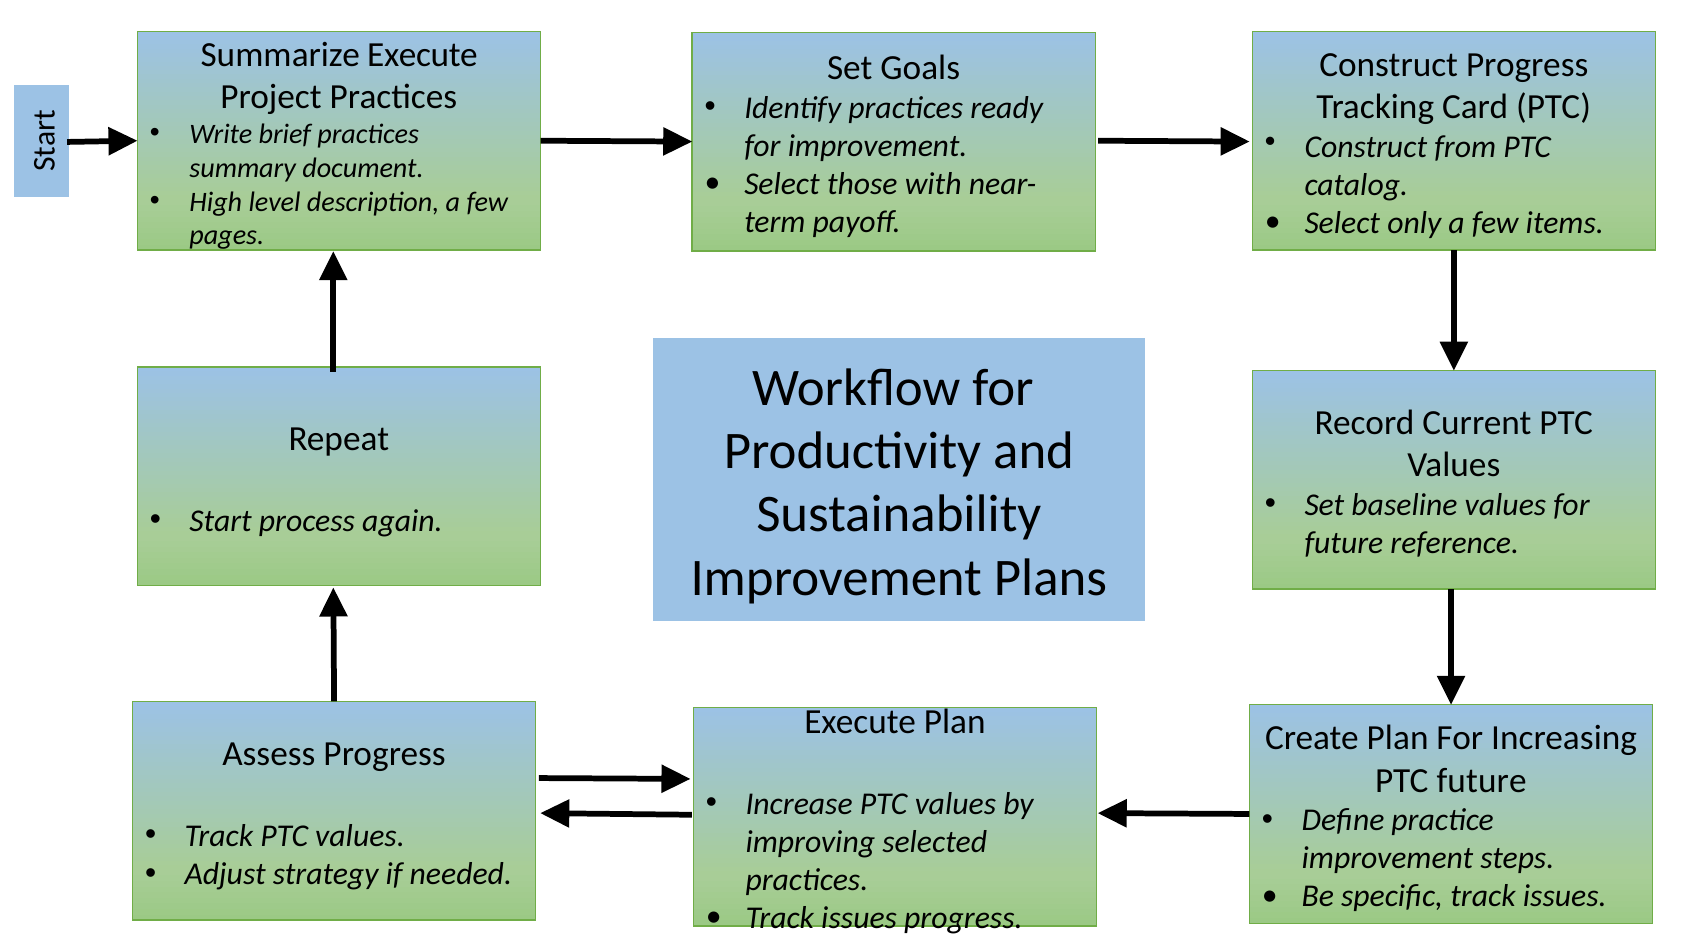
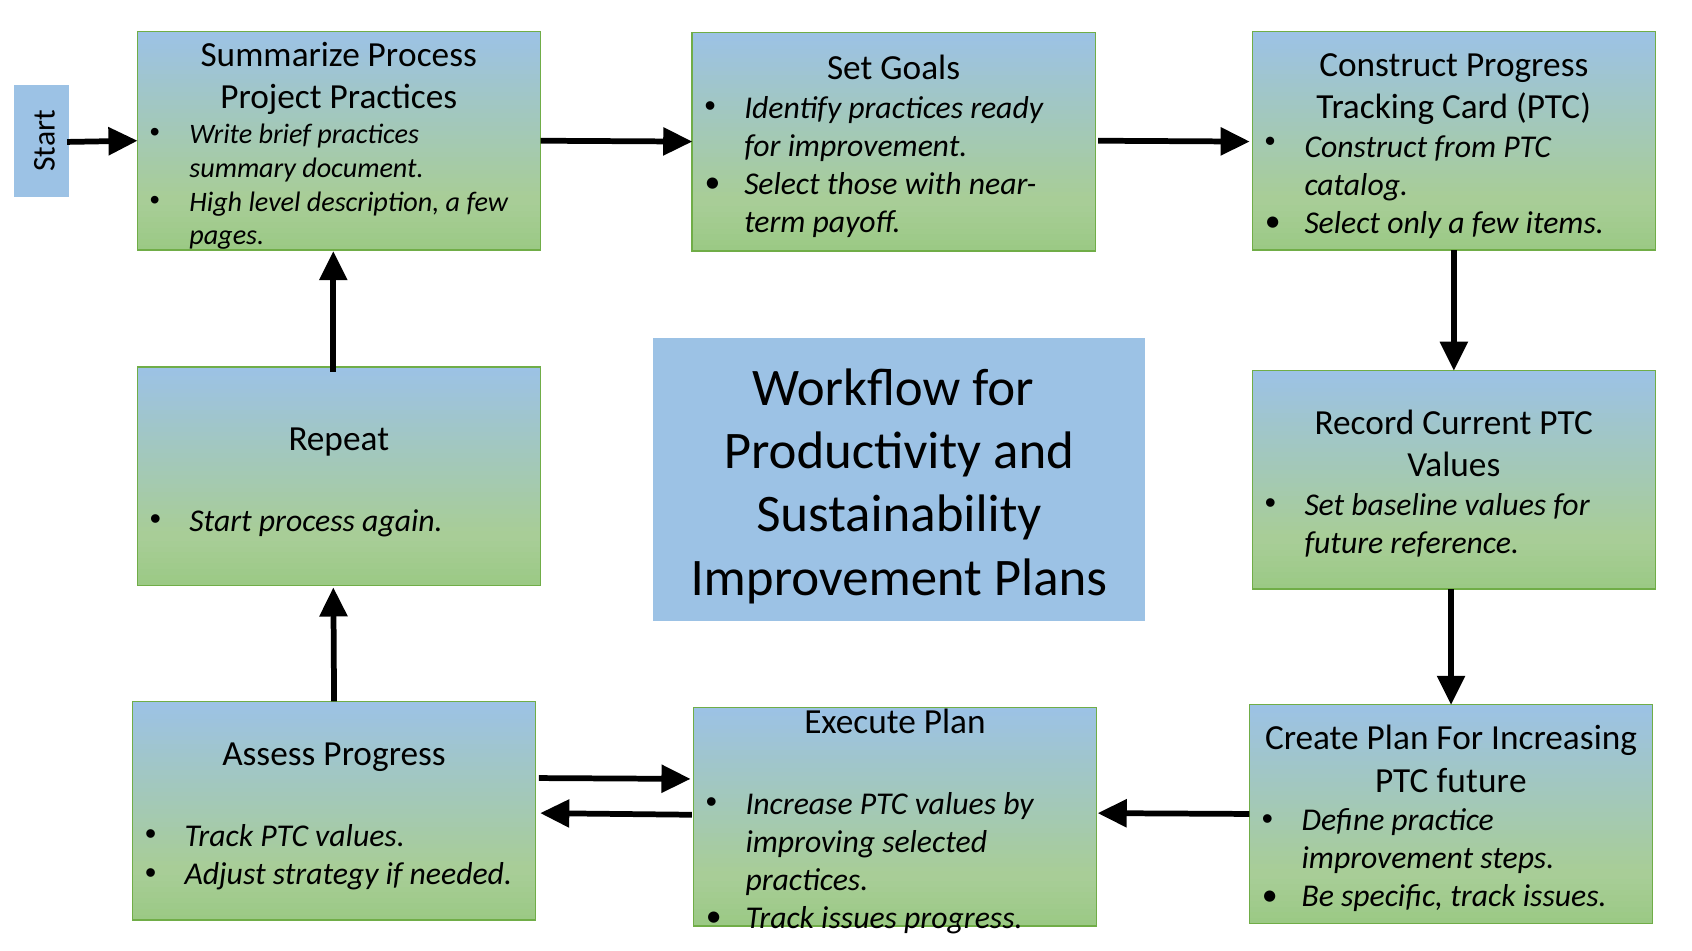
Summarize Execute: Execute -> Process
